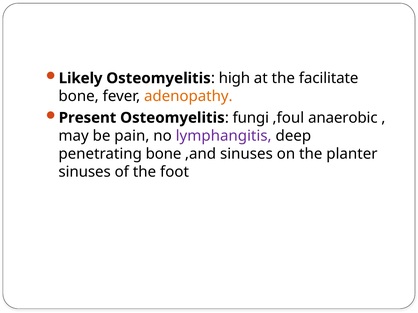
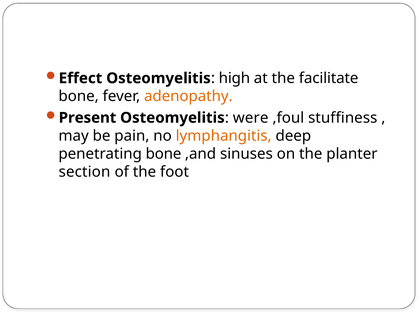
Likely: Likely -> Effect
fungi: fungi -> were
anaerobic: anaerobic -> stuffiness
lymphangitis colour: purple -> orange
sinuses at (85, 172): sinuses -> section
